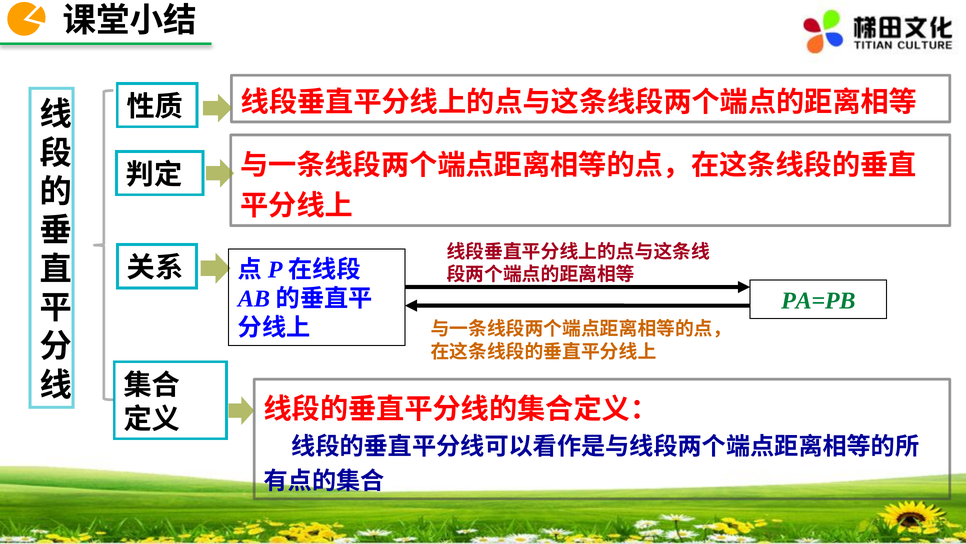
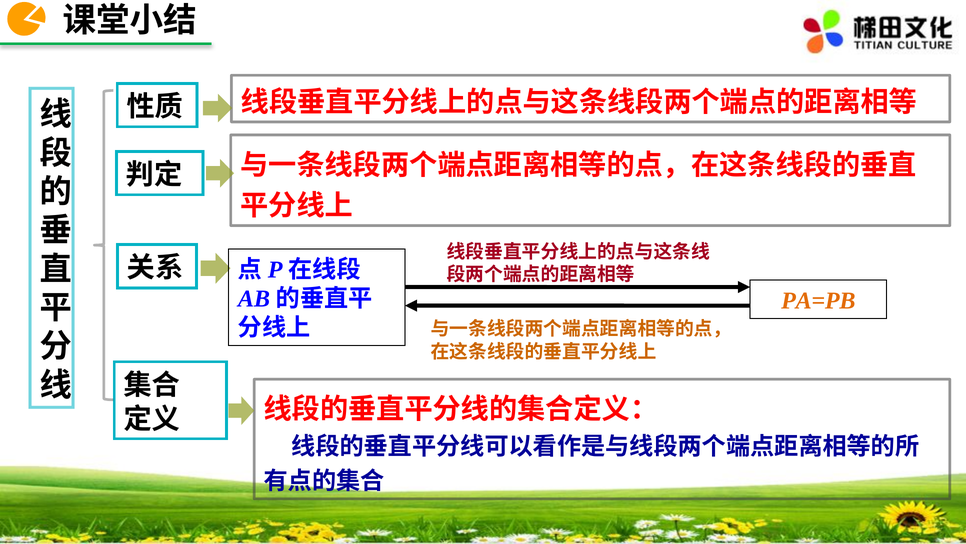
PA=PB colour: green -> orange
